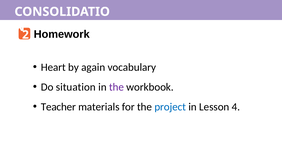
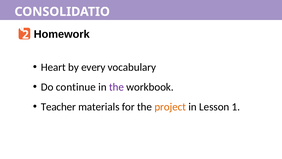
again: again -> every
situation: situation -> continue
project colour: blue -> orange
4: 4 -> 1
